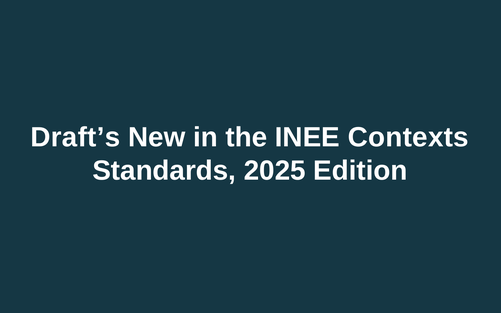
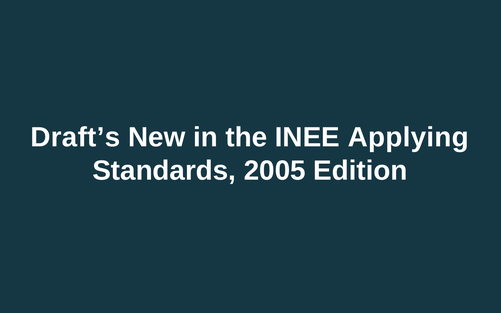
Contexts: Contexts -> Applying
2025: 2025 -> 2005
